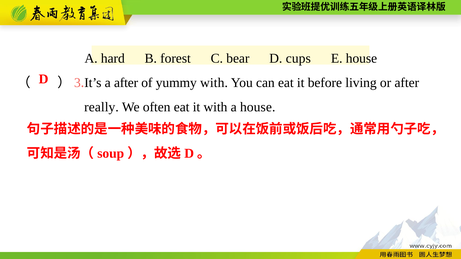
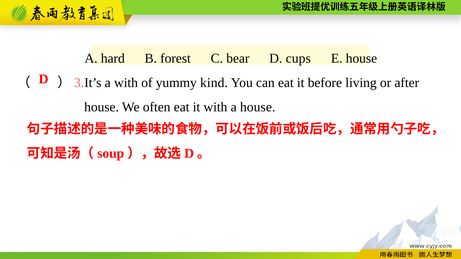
a after: after -> with
yummy with: with -> kind
really at (102, 107): really -> house
